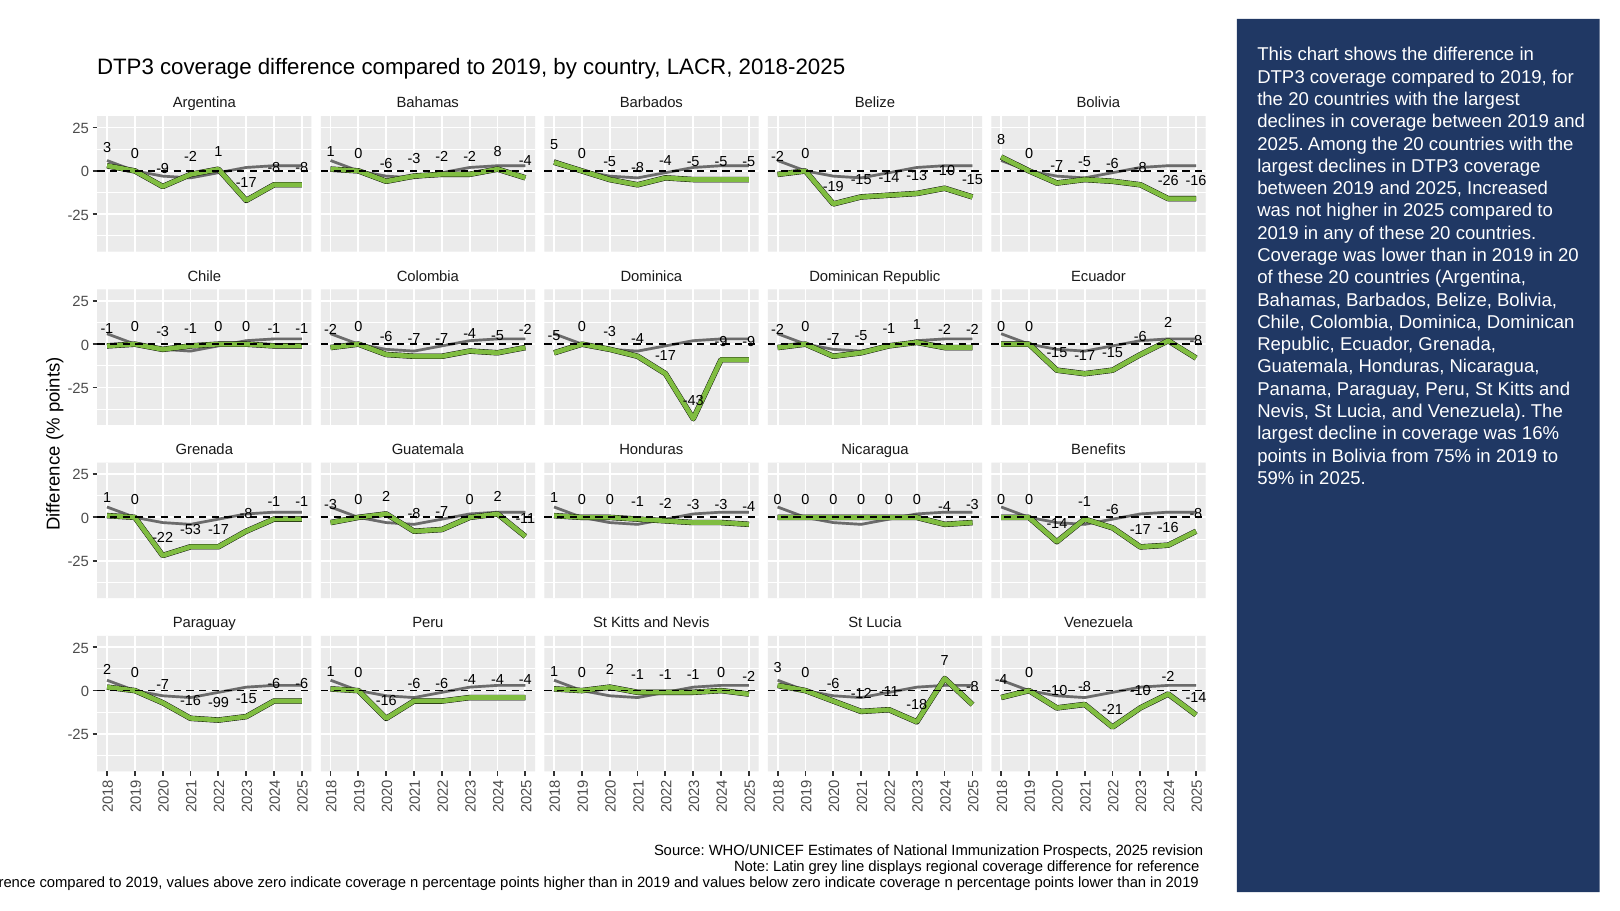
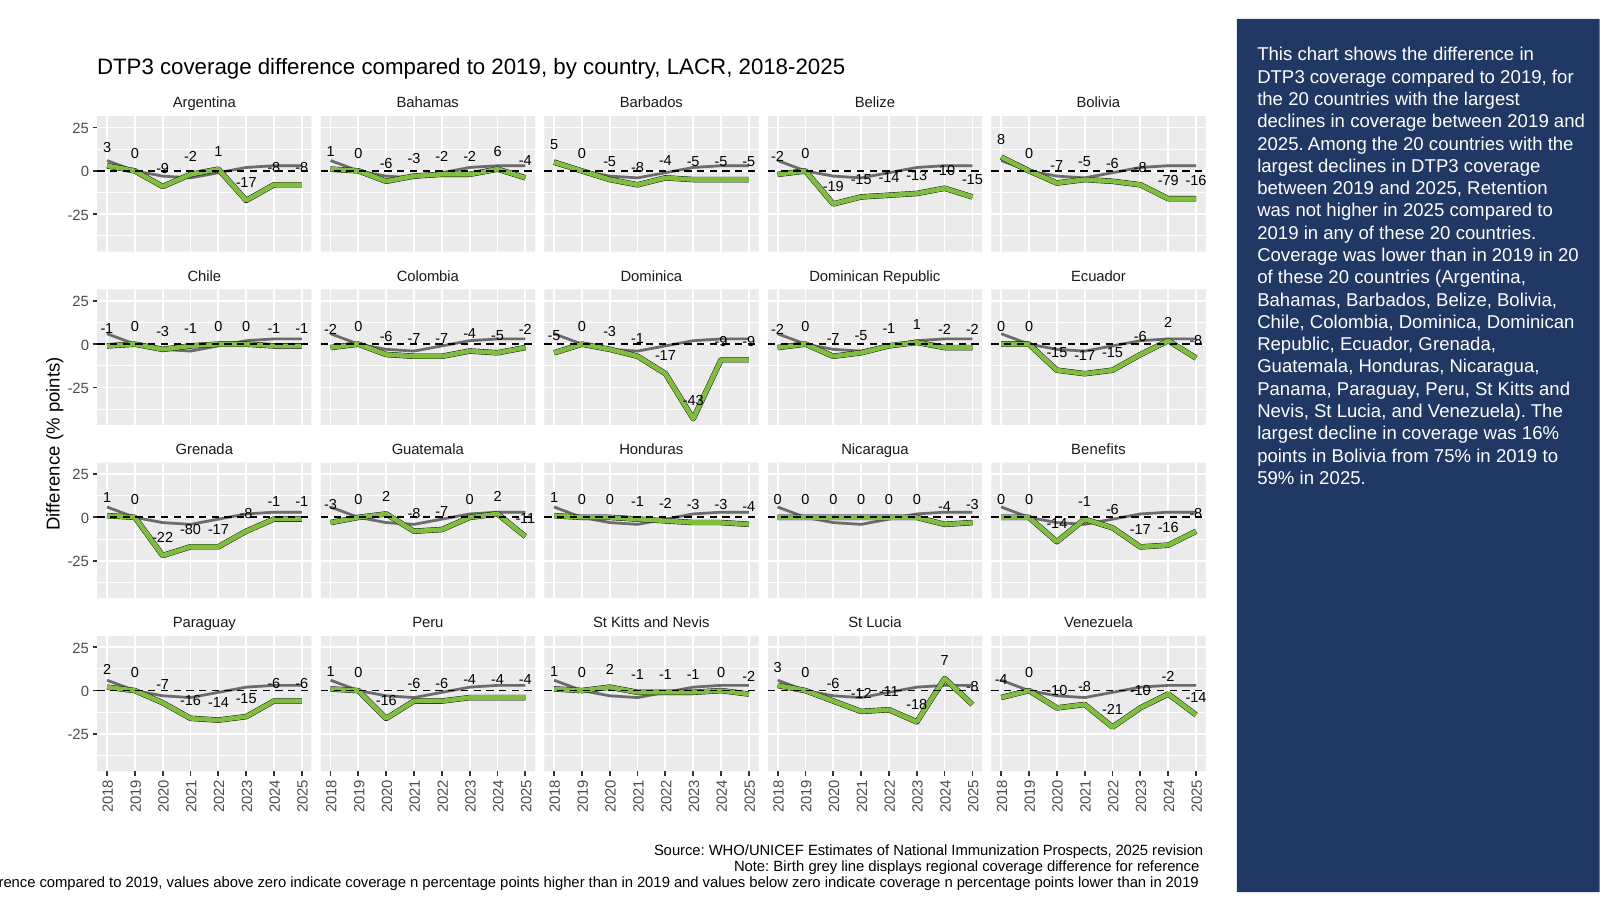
-2 8: 8 -> 6
-26: -26 -> -79
Increased: Increased -> Retention
-4 at (638, 339): -4 -> -1
-53: -53 -> -80
-16 -99: -99 -> -14
Latin: Latin -> Birth
